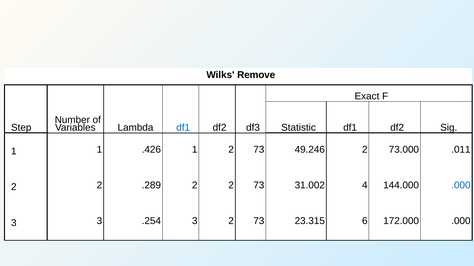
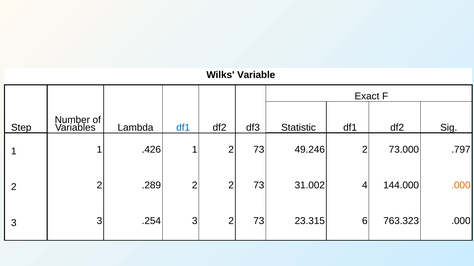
Remove: Remove -> Variable
.011: .011 -> .797
.000 at (461, 186) colour: blue -> orange
172.000: 172.000 -> 763.323
